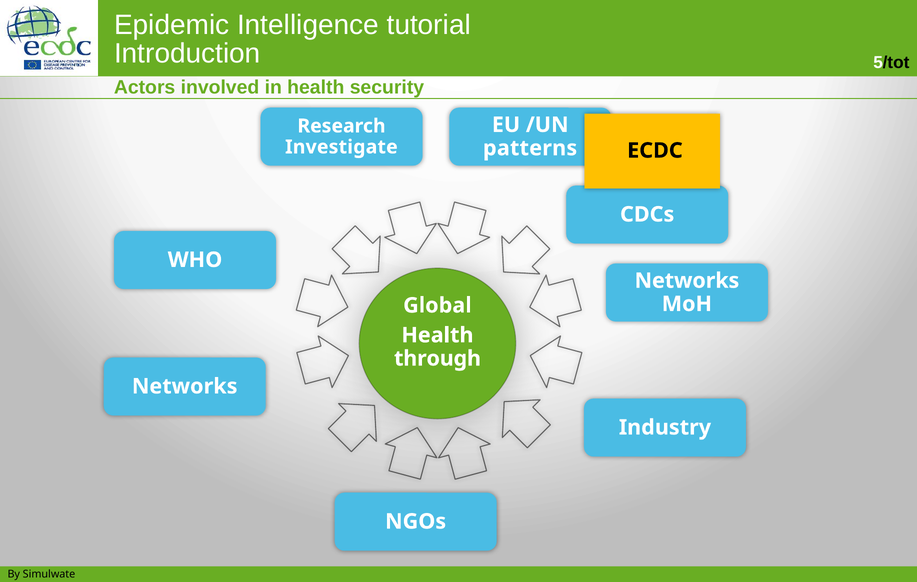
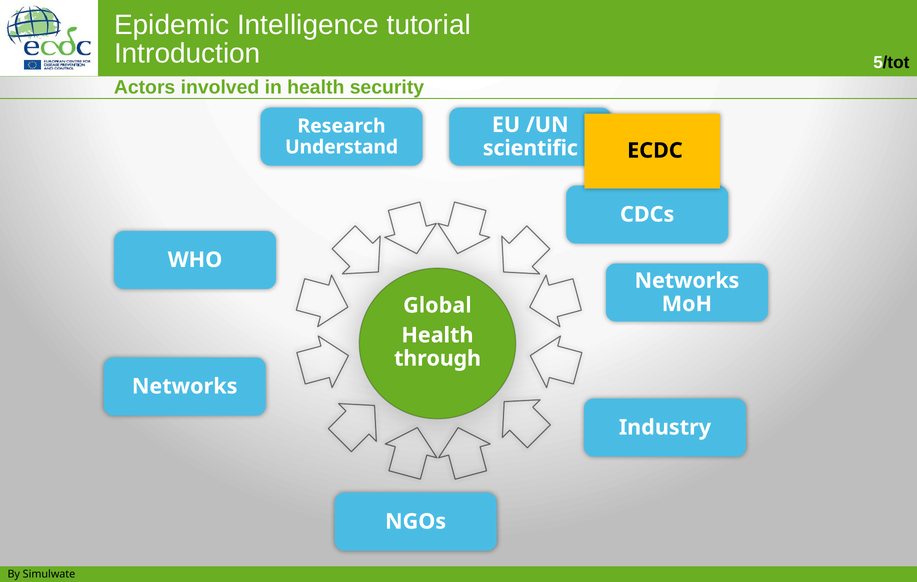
Investigate: Investigate -> Understand
patterns: patterns -> scientific
